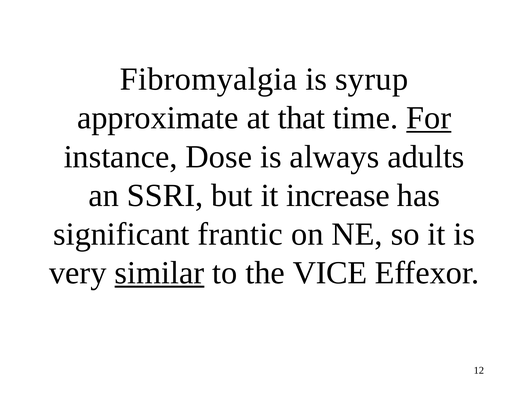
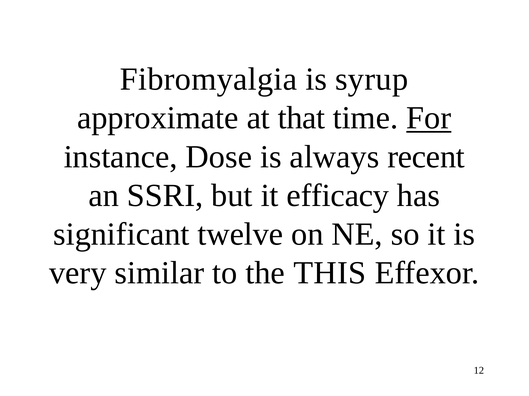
adults: adults -> recent
increase: increase -> efficacy
frantic: frantic -> twelve
similar underline: present -> none
VICE: VICE -> THIS
